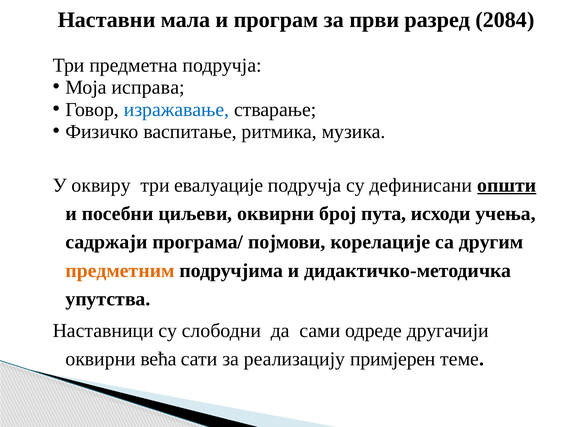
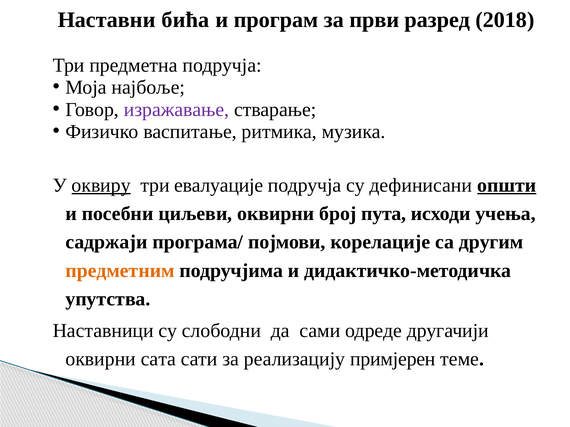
мала: мала -> бића
2084: 2084 -> 2018
исправа: исправа -> најбоље
изражавање colour: blue -> purple
оквиру underline: none -> present
већа: већа -> сата
